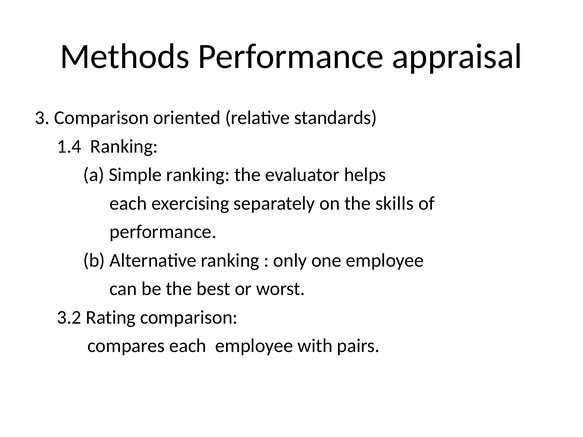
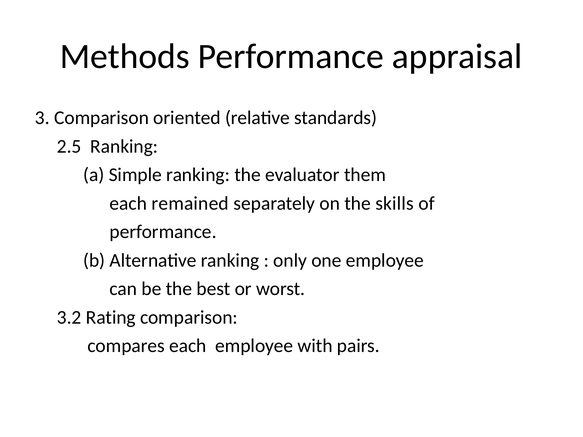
1.4: 1.4 -> 2.5
helps: helps -> them
exercising: exercising -> remained
